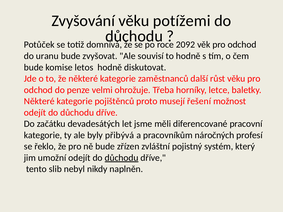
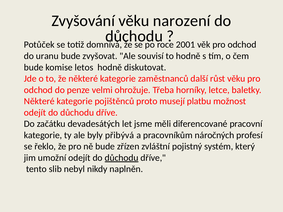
potížemi: potížemi -> narození
2092: 2092 -> 2001
řešení: řešení -> platbu
